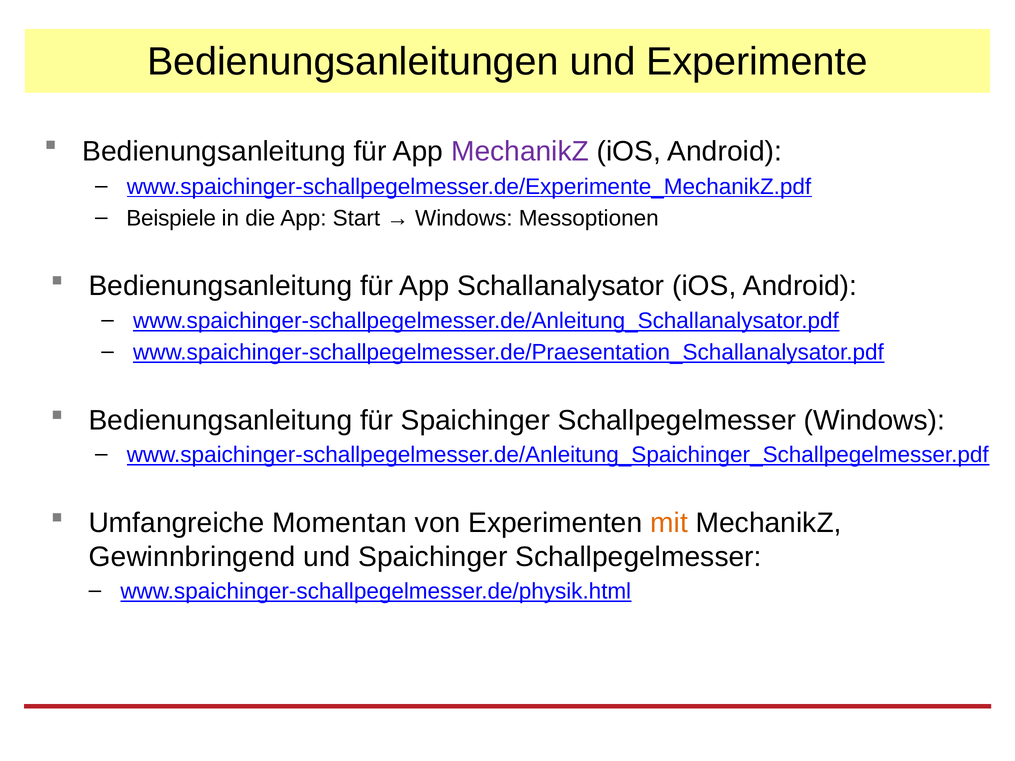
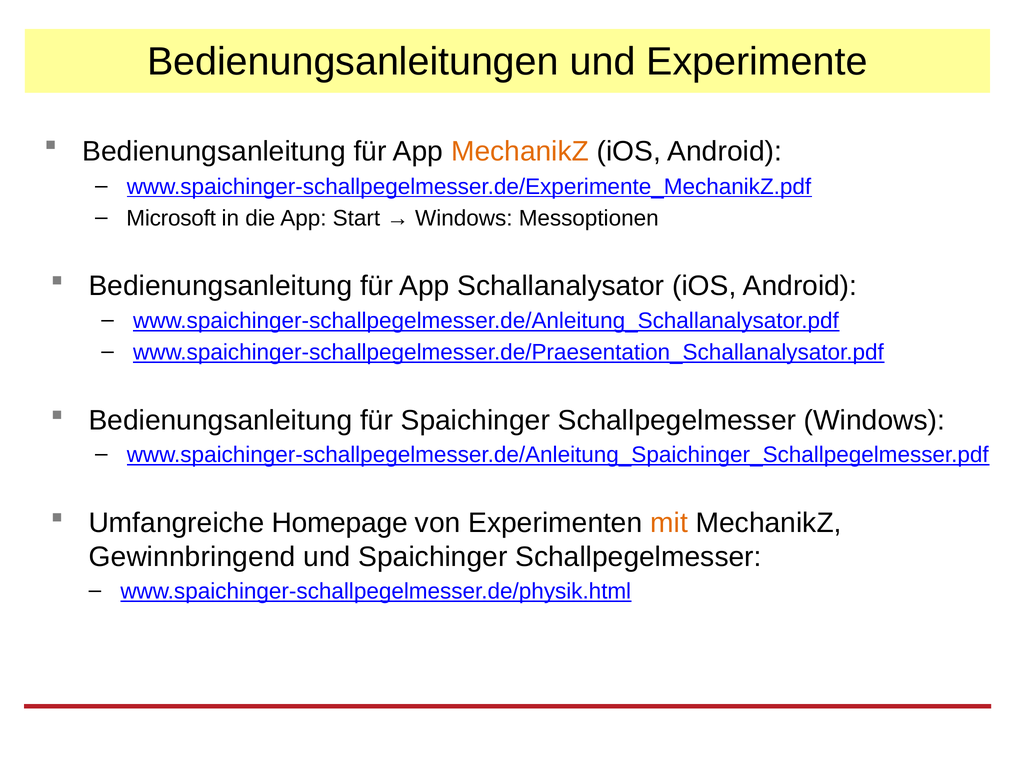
MechanikZ at (520, 152) colour: purple -> orange
Beispiele: Beispiele -> Microsoft
Momentan: Momentan -> Homepage
